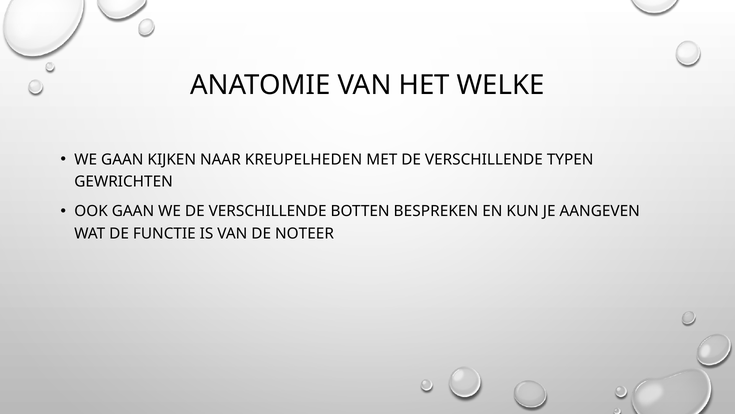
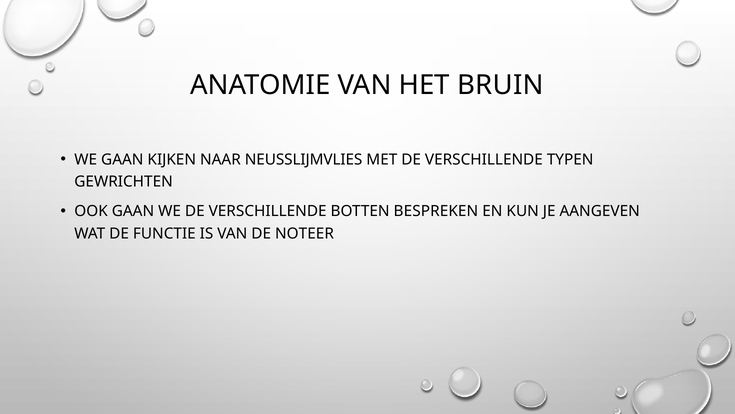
WELKE: WELKE -> BRUIN
KREUPELHEDEN: KREUPELHEDEN -> NEUSSLIJMVLIES
